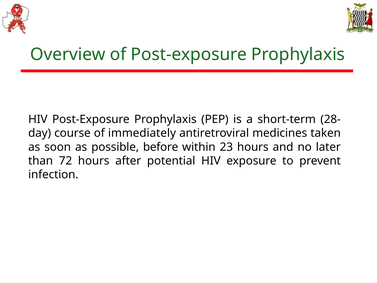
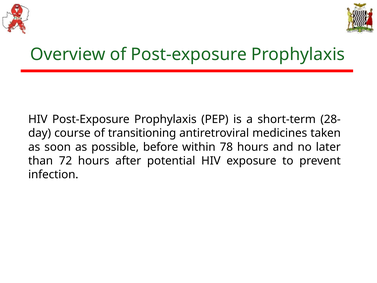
immediately: immediately -> transitioning
23: 23 -> 78
